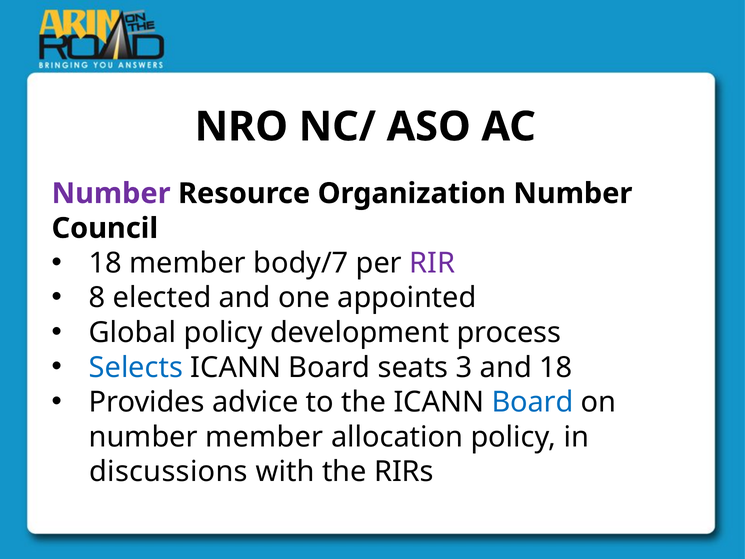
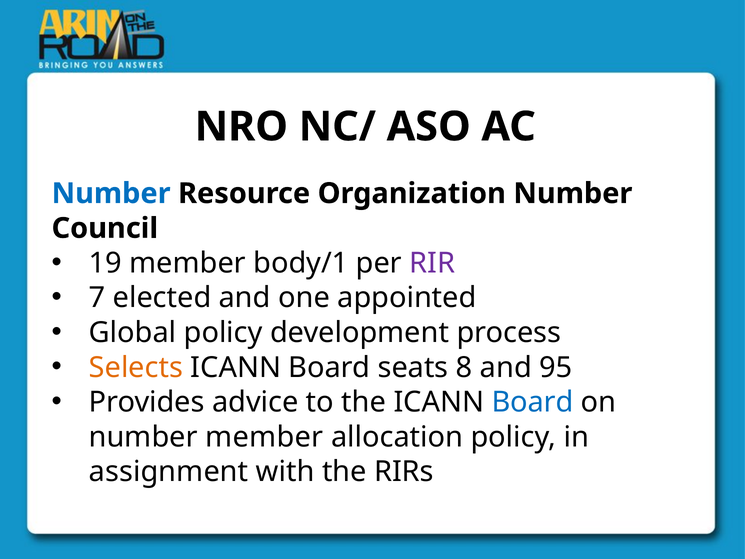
Number at (111, 193) colour: purple -> blue
18 at (105, 263): 18 -> 19
body/7: body/7 -> body/1
8: 8 -> 7
Selects colour: blue -> orange
3: 3 -> 8
and 18: 18 -> 95
discussions: discussions -> assignment
